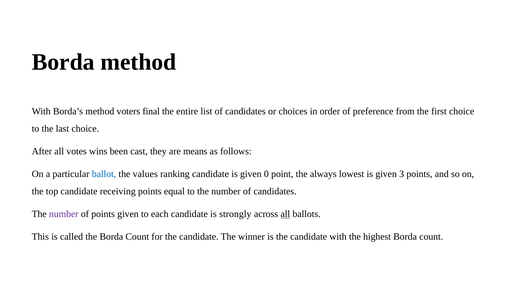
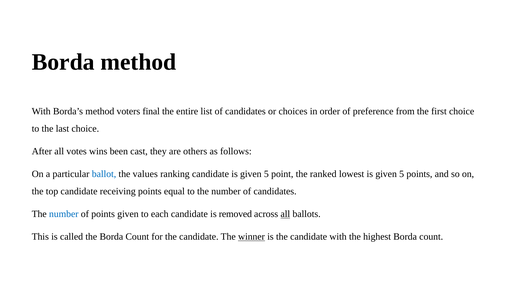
means: means -> others
candidate is given 0: 0 -> 5
always: always -> ranked
lowest is given 3: 3 -> 5
number at (64, 214) colour: purple -> blue
strongly: strongly -> removed
winner underline: none -> present
